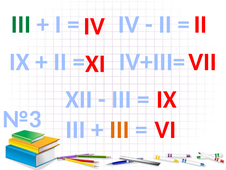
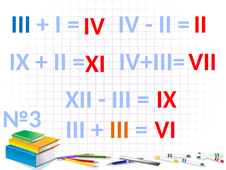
III at (21, 24) colour: green -> blue
